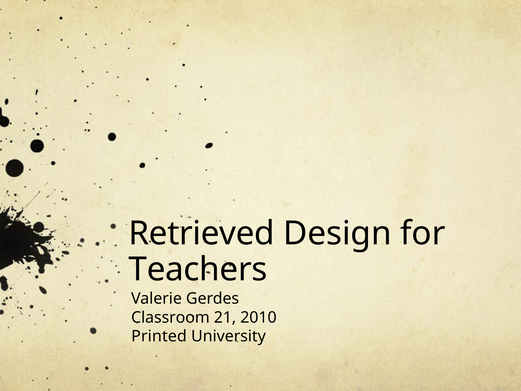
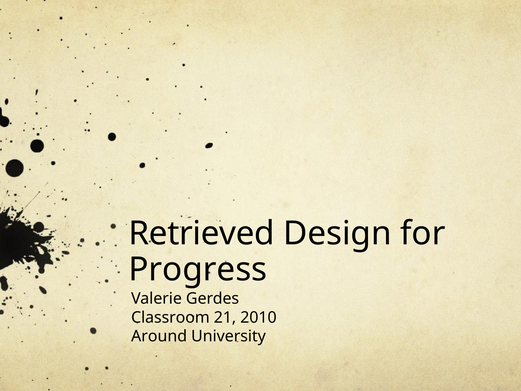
Teachers: Teachers -> Progress
Printed: Printed -> Around
